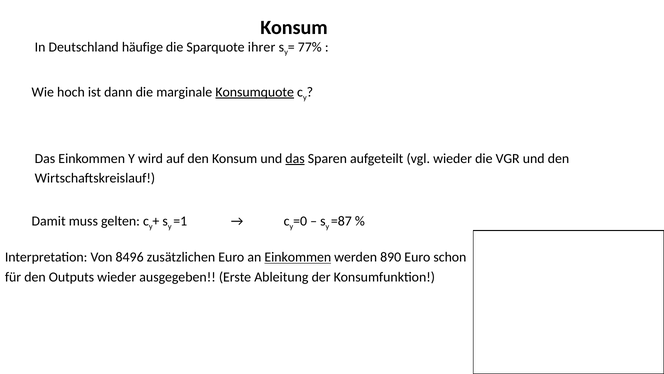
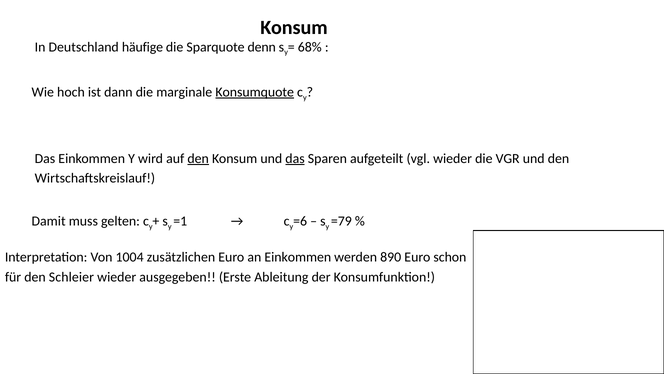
ihrer: ihrer -> denn
77%: 77% -> 68%
den at (198, 158) underline: none -> present
=0: =0 -> =6
=87: =87 -> =79
8496: 8496 -> 1004
Einkommen at (298, 257) underline: present -> none
Outputs: Outputs -> Schleier
